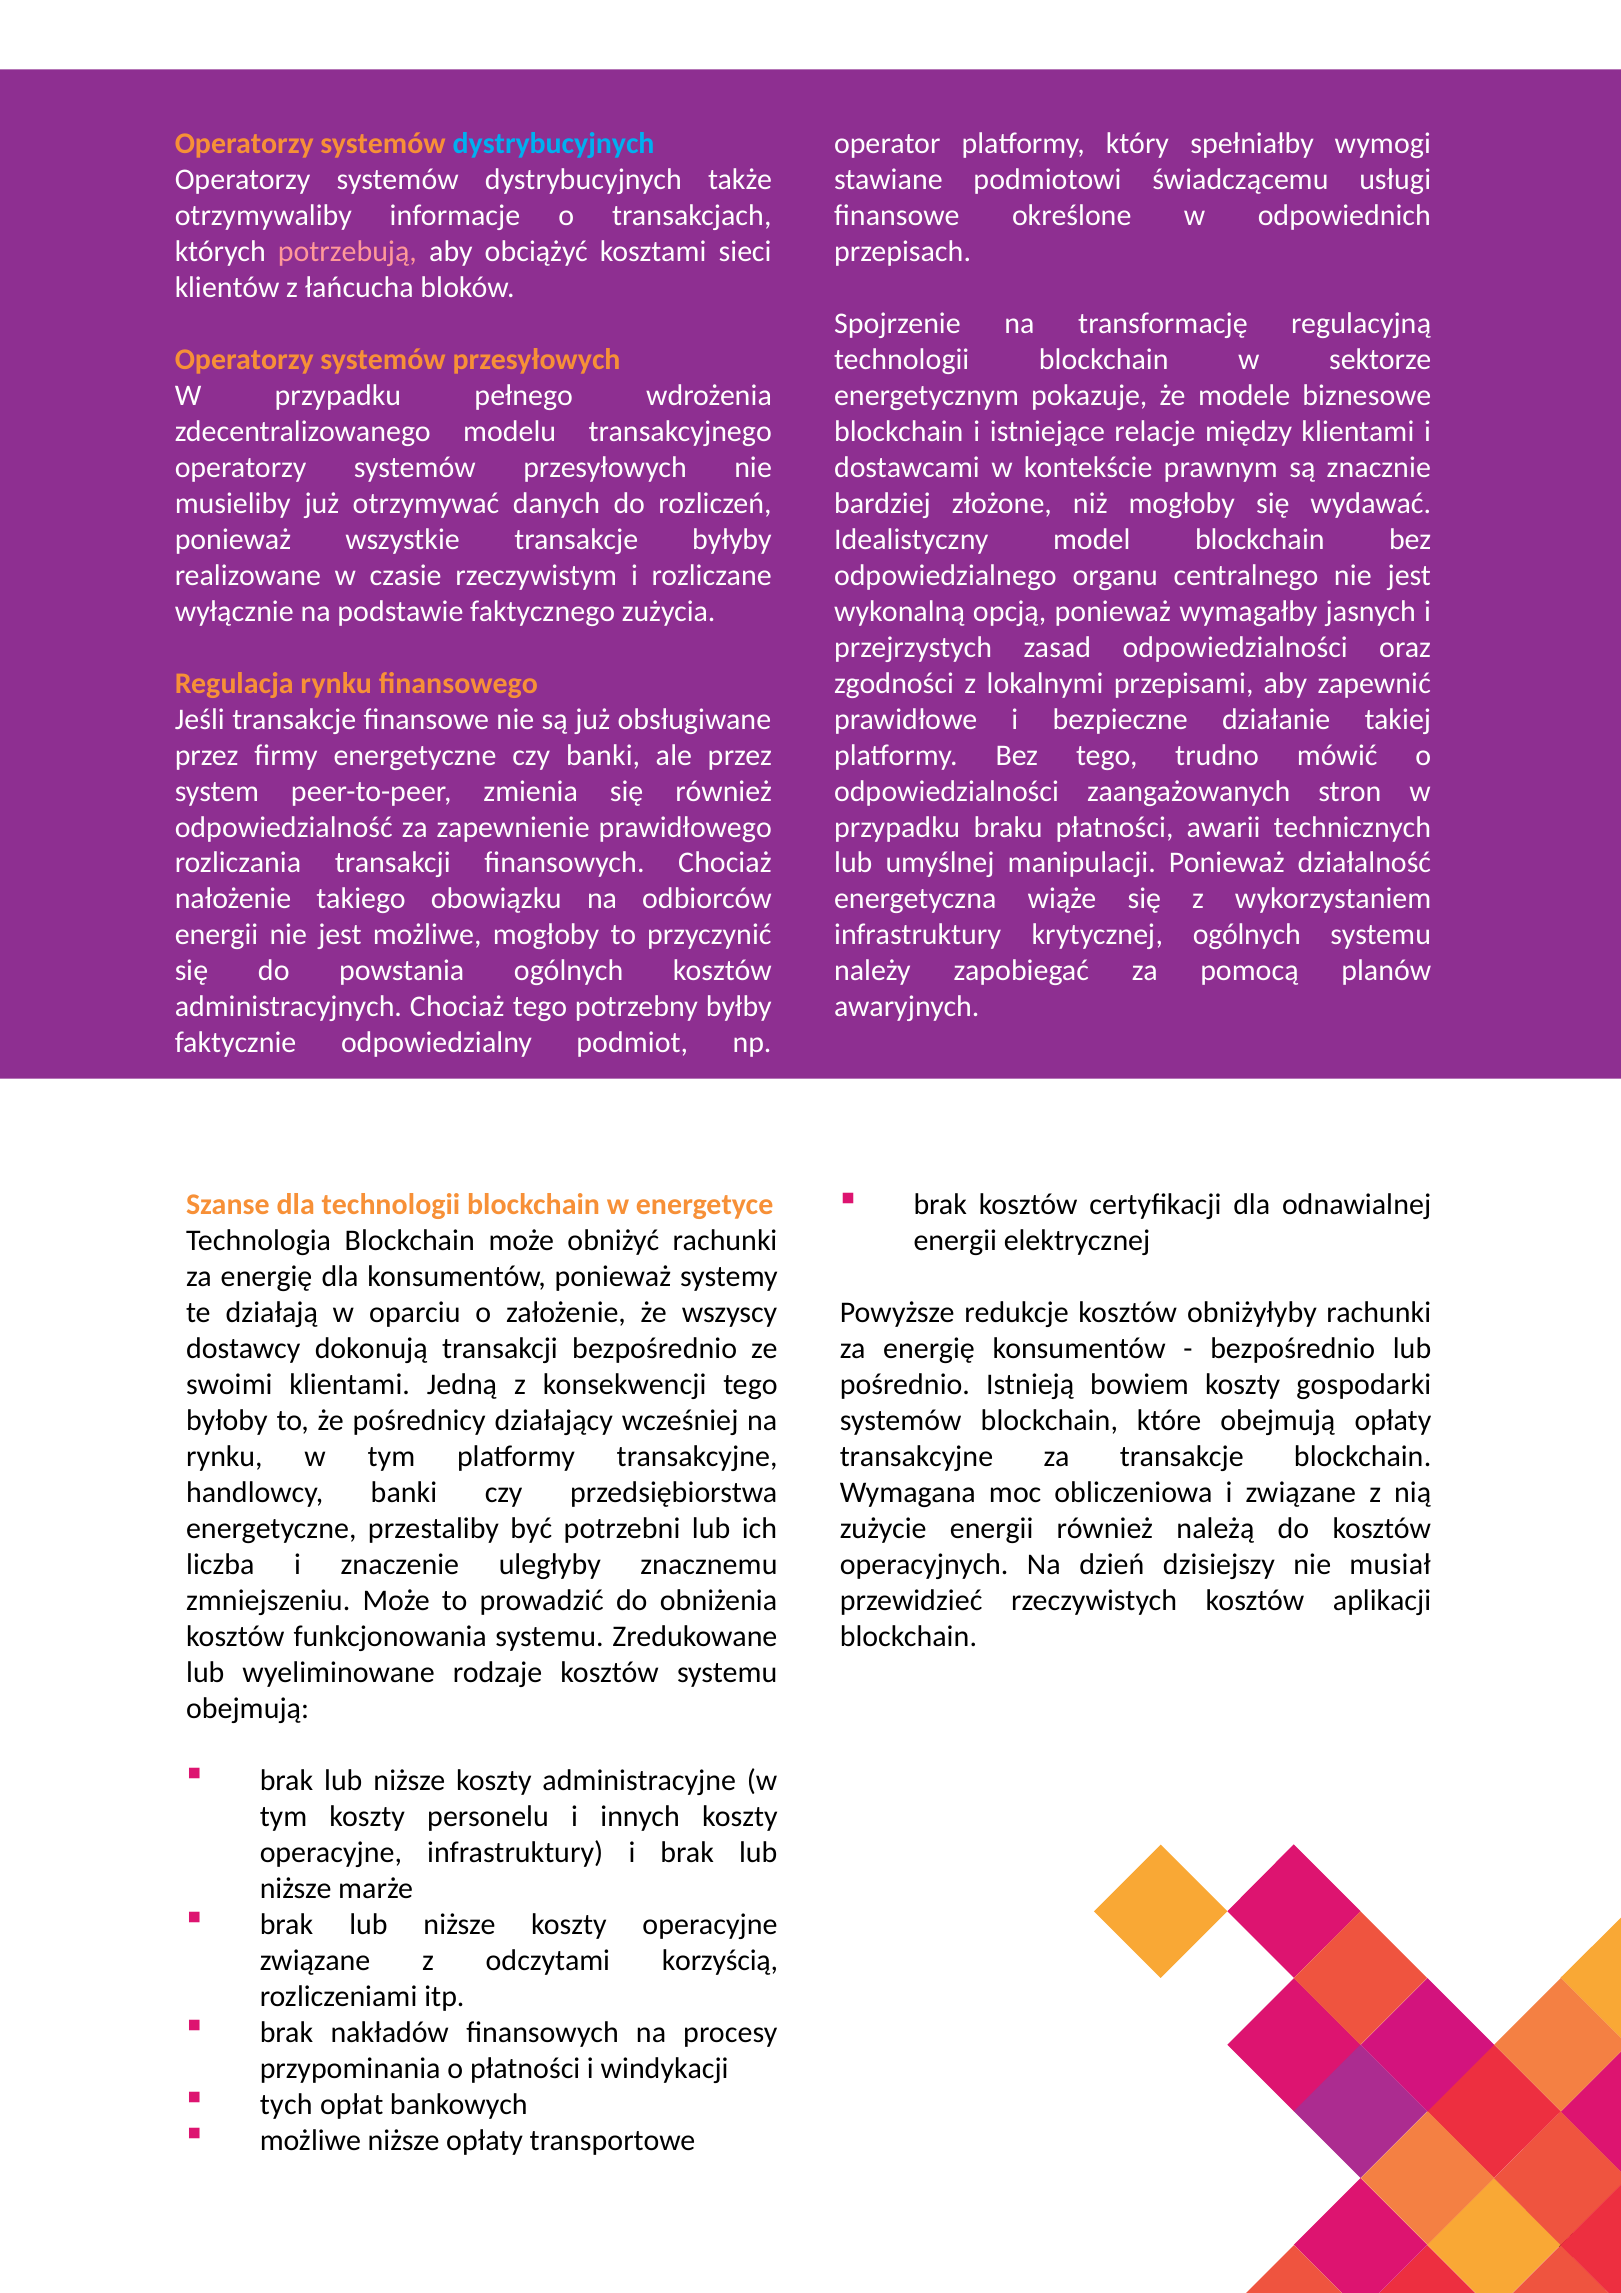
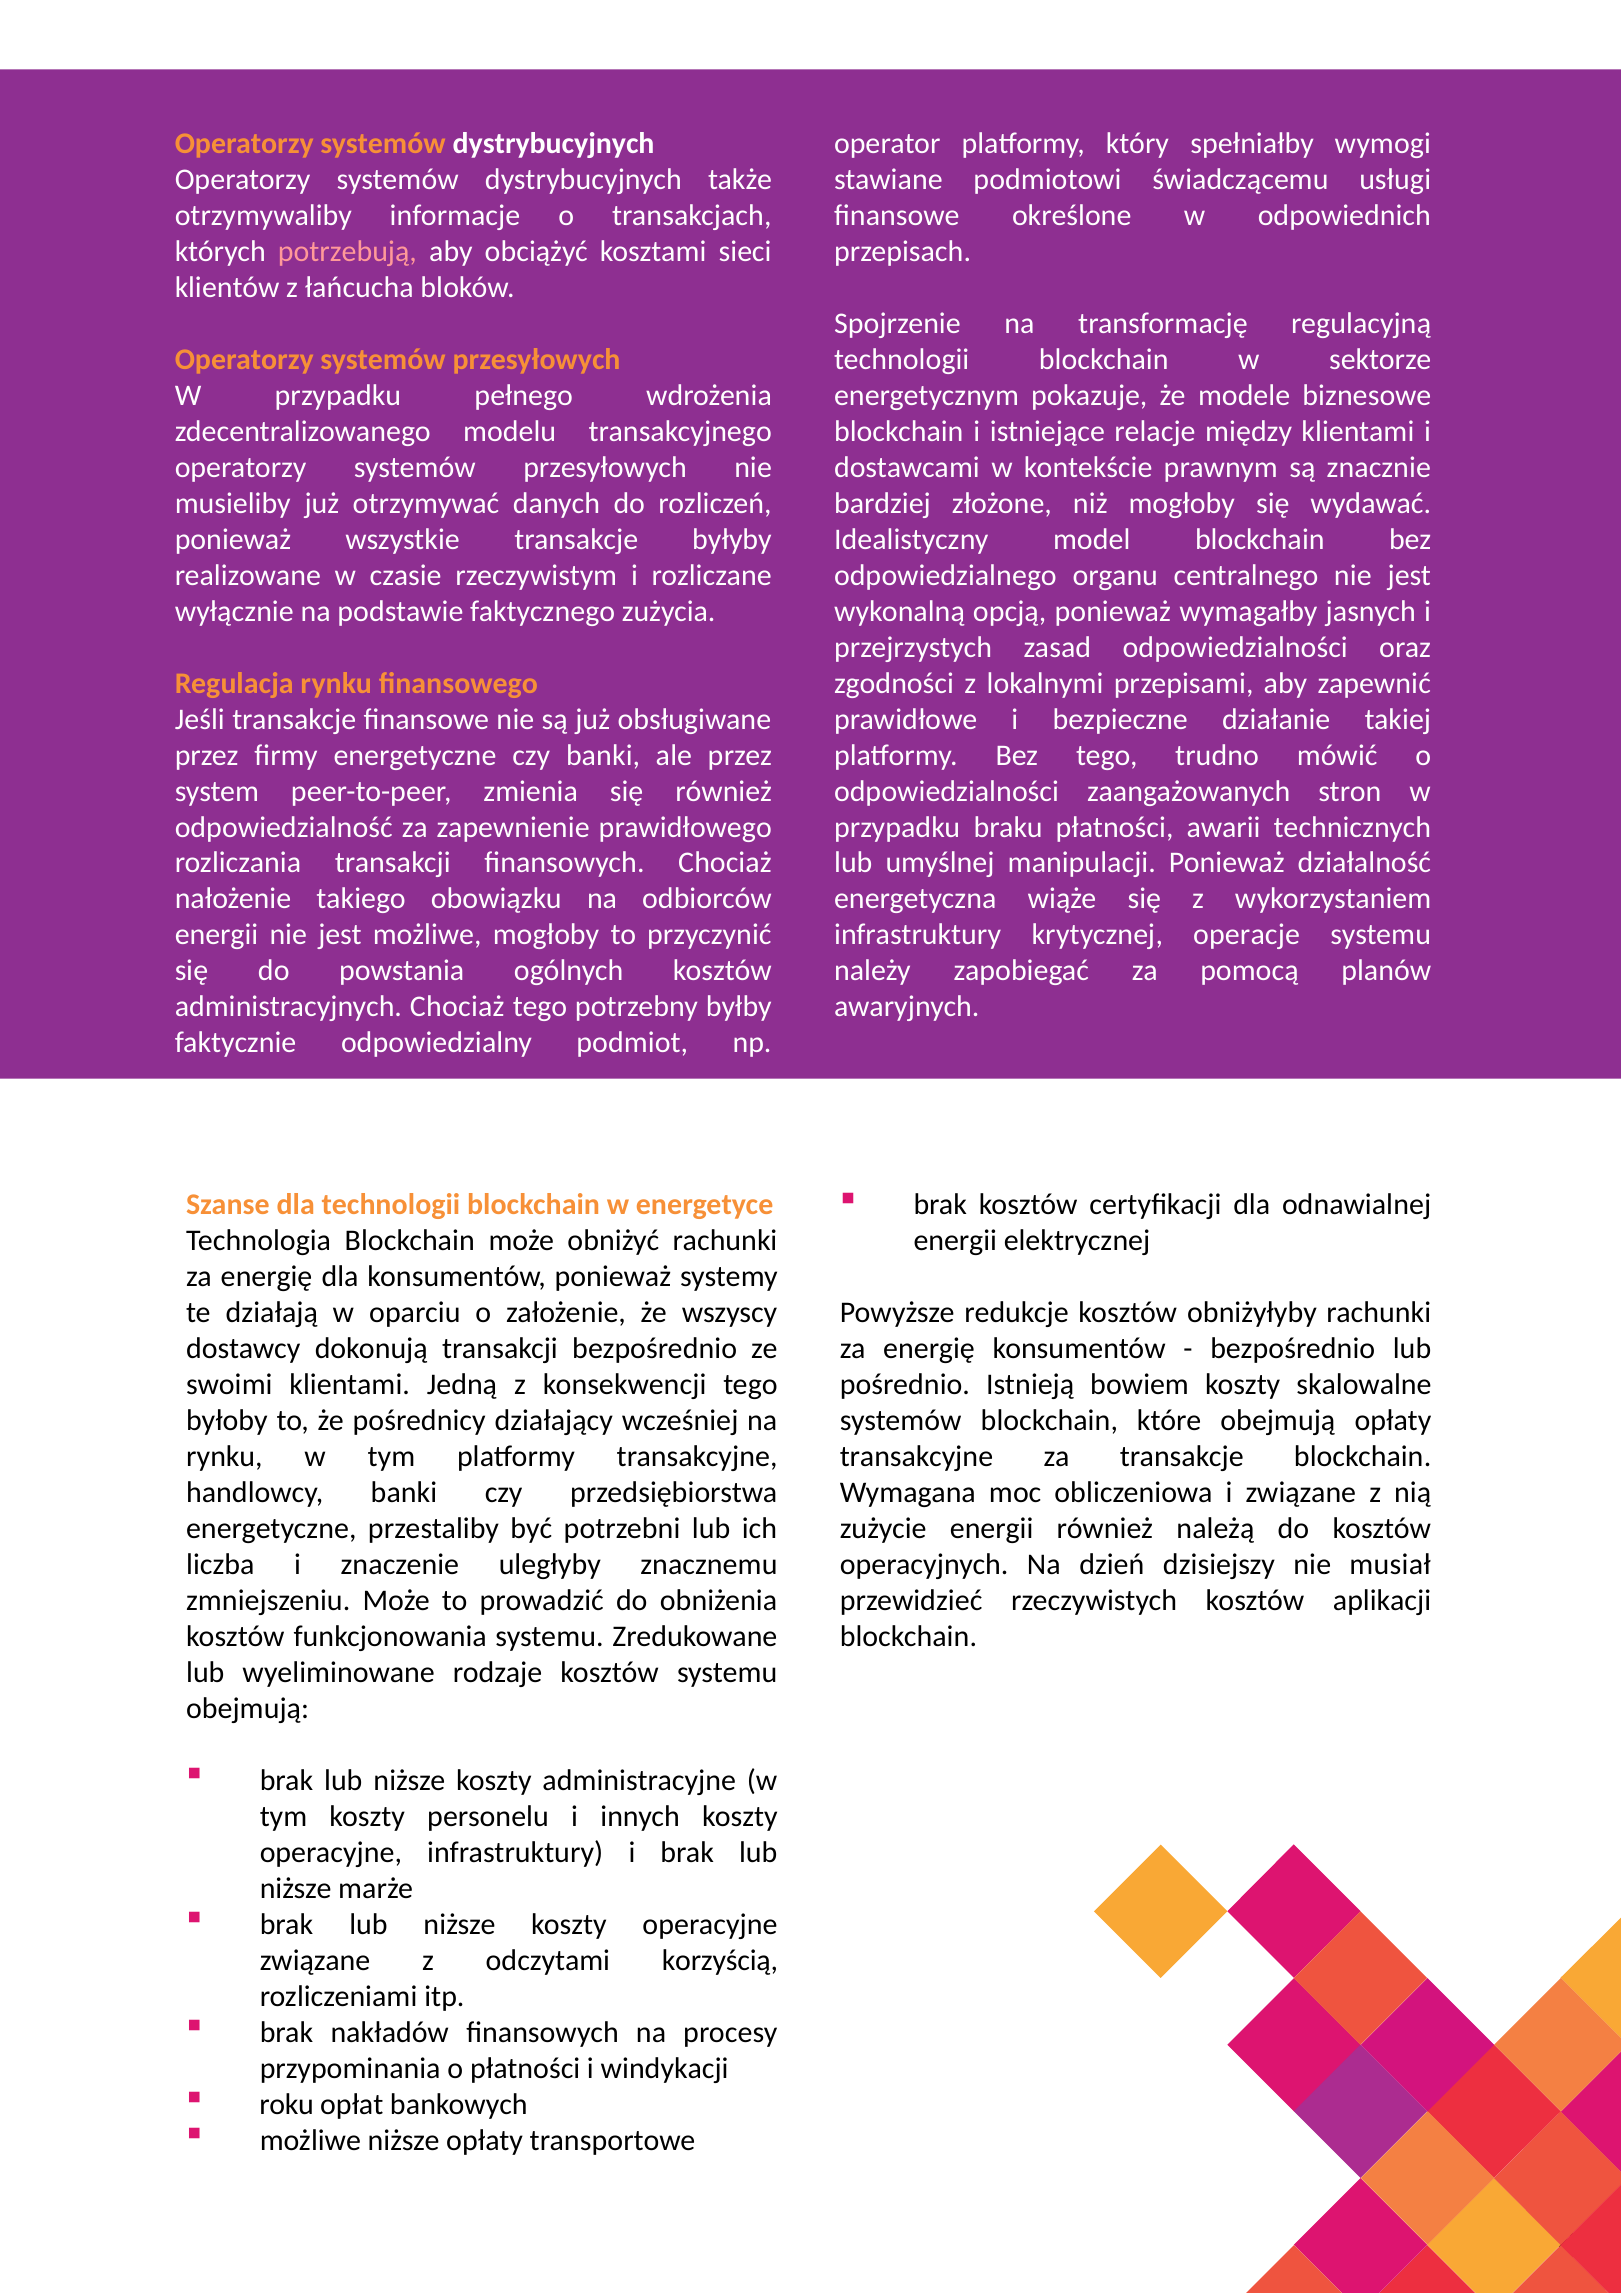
dystrybucyjnych at (554, 144) colour: light blue -> white
krytycznej ogólnych: ogólnych -> operacje
gospodarki: gospodarki -> skalowalne
tych: tych -> roku
